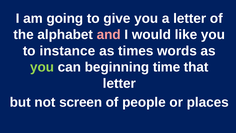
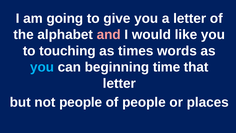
instance: instance -> touching
you at (42, 67) colour: light green -> light blue
not screen: screen -> people
